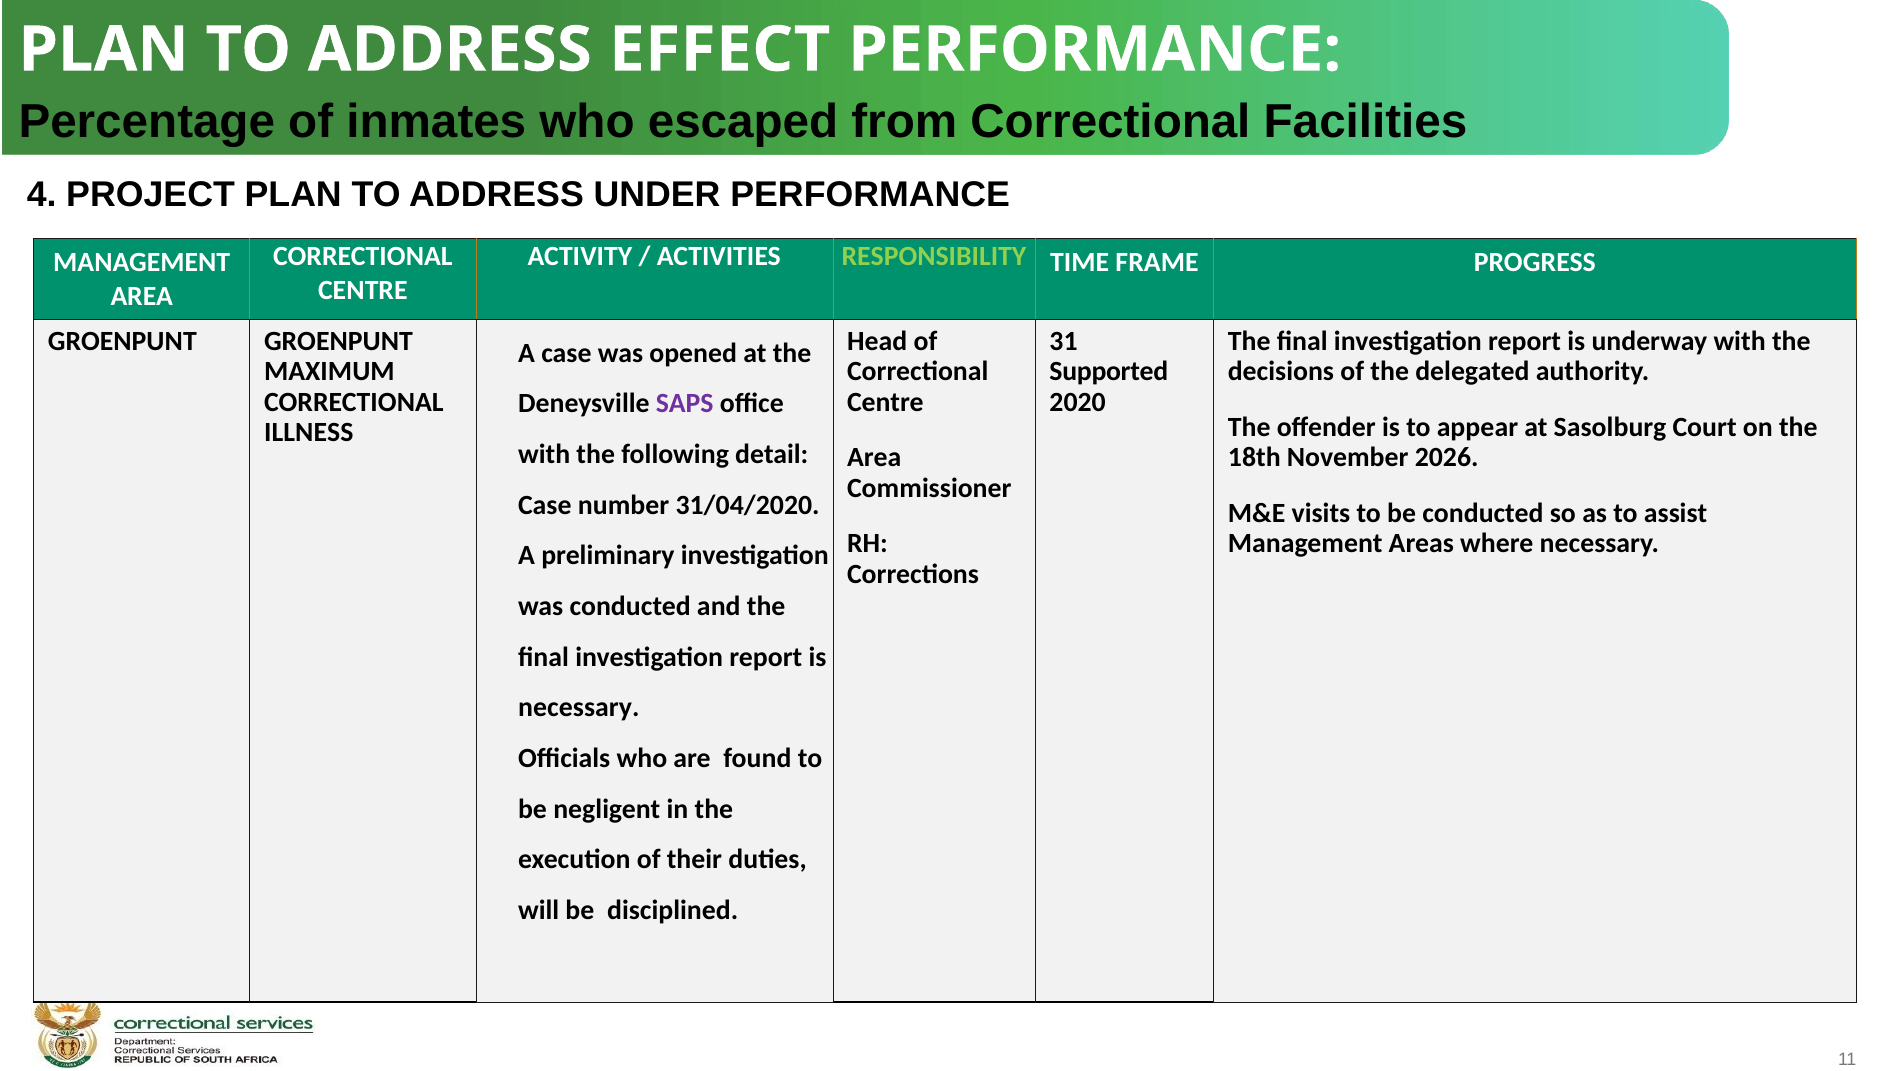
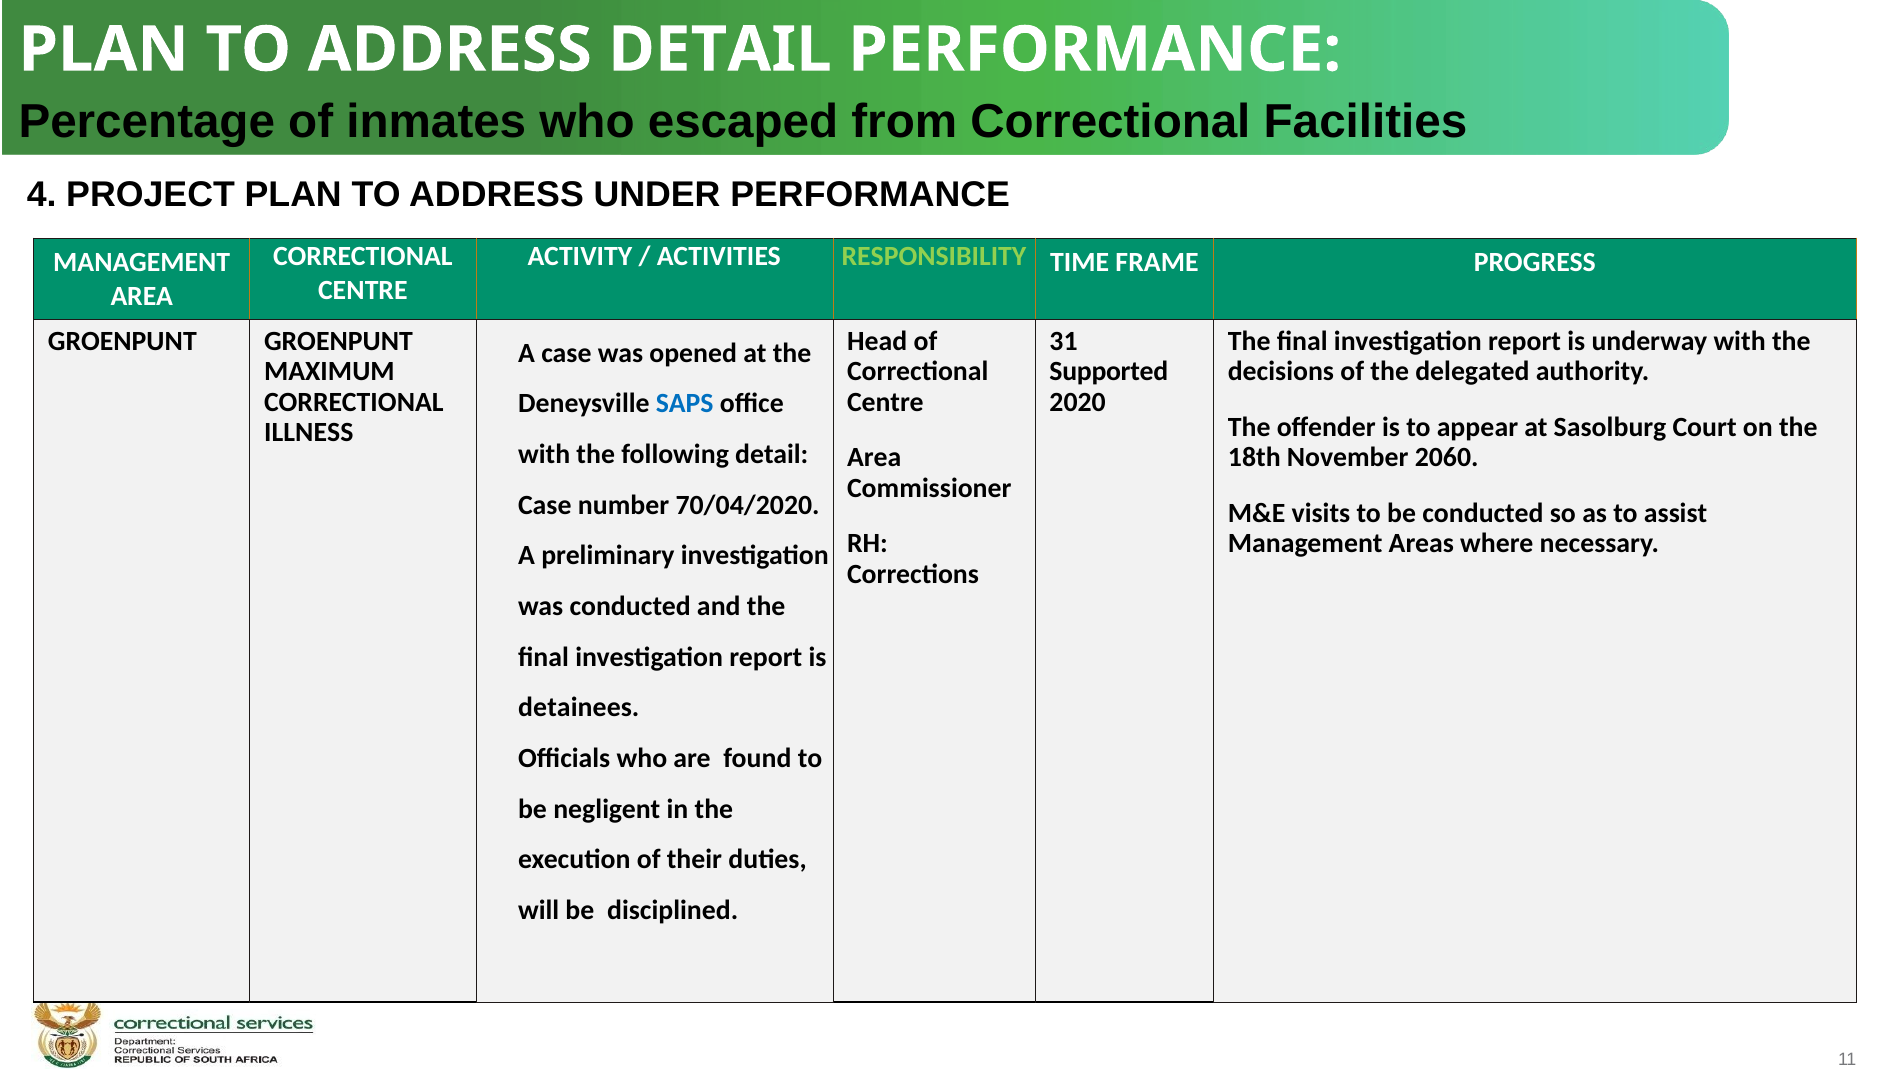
ADDRESS EFFECT: EFFECT -> DETAIL
SAPS colour: purple -> blue
2026: 2026 -> 2060
31/04/2020: 31/04/2020 -> 70/04/2020
necessary at (579, 708): necessary -> detainees
